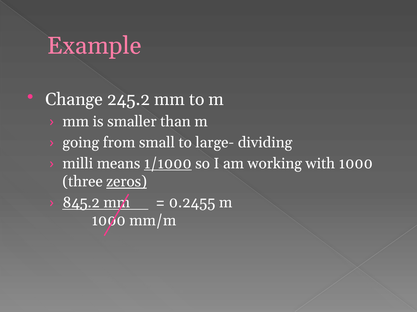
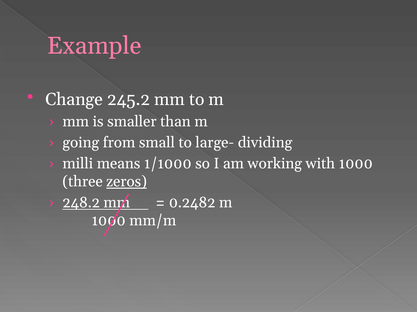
1/1000 underline: present -> none
845.2: 845.2 -> 248.2
0.2455: 0.2455 -> 0.2482
